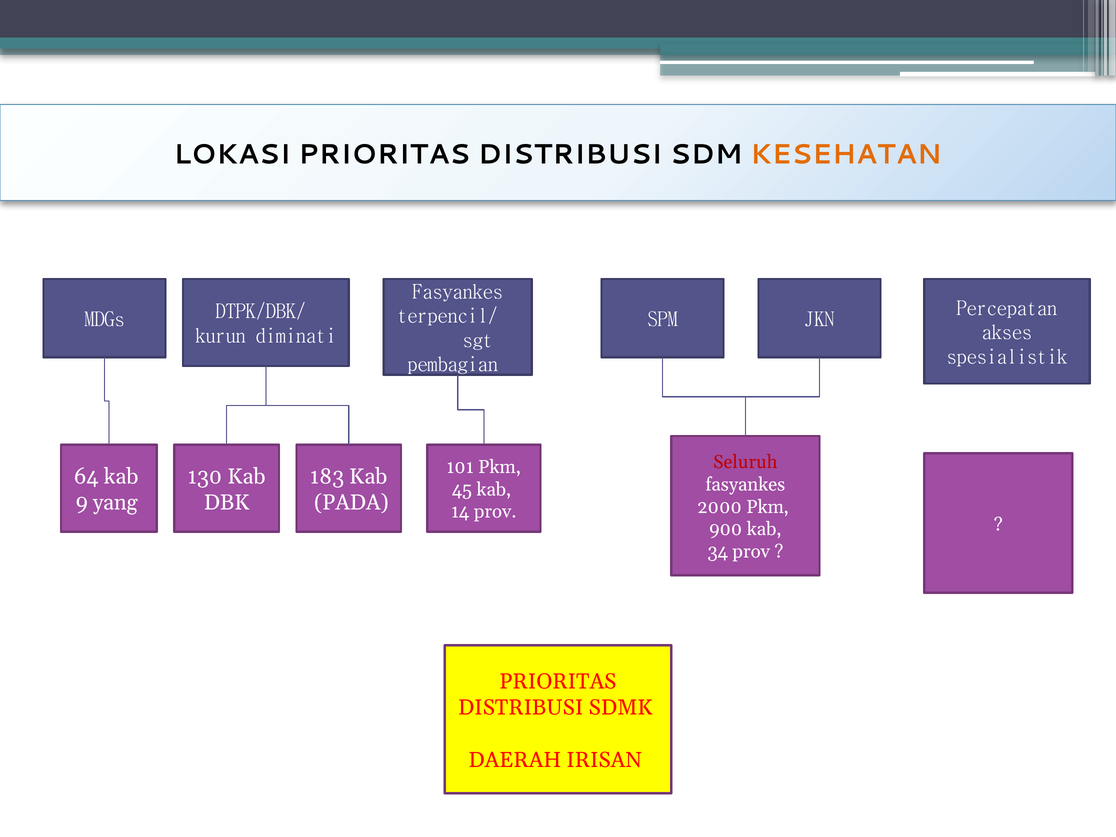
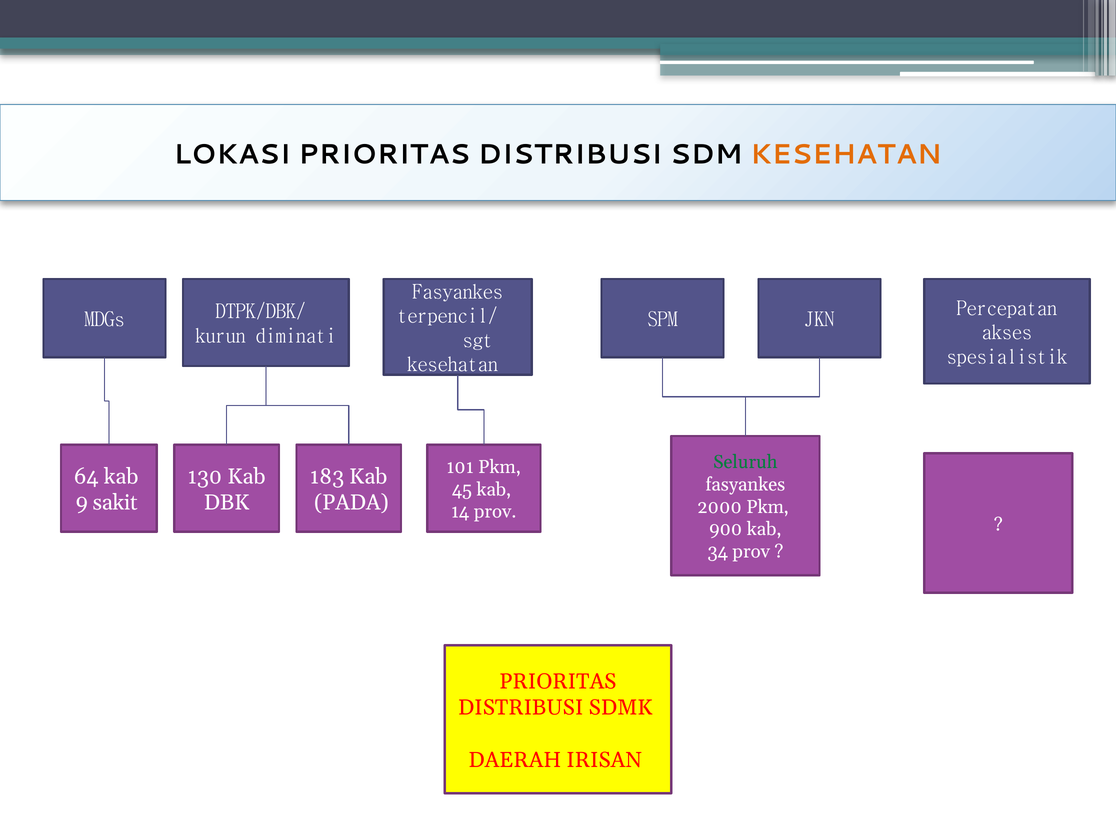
pembagian at (453, 365): pembagian -> kesehatan
Seluruh colour: red -> green
yang: yang -> sakit
